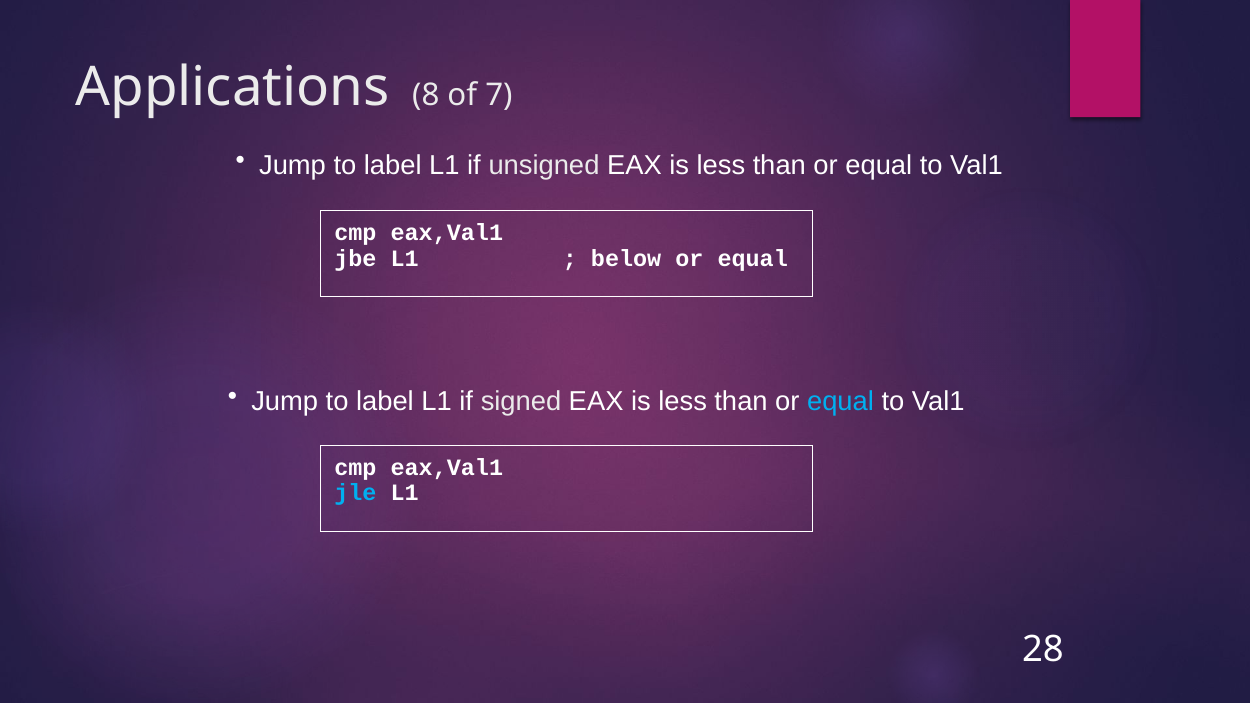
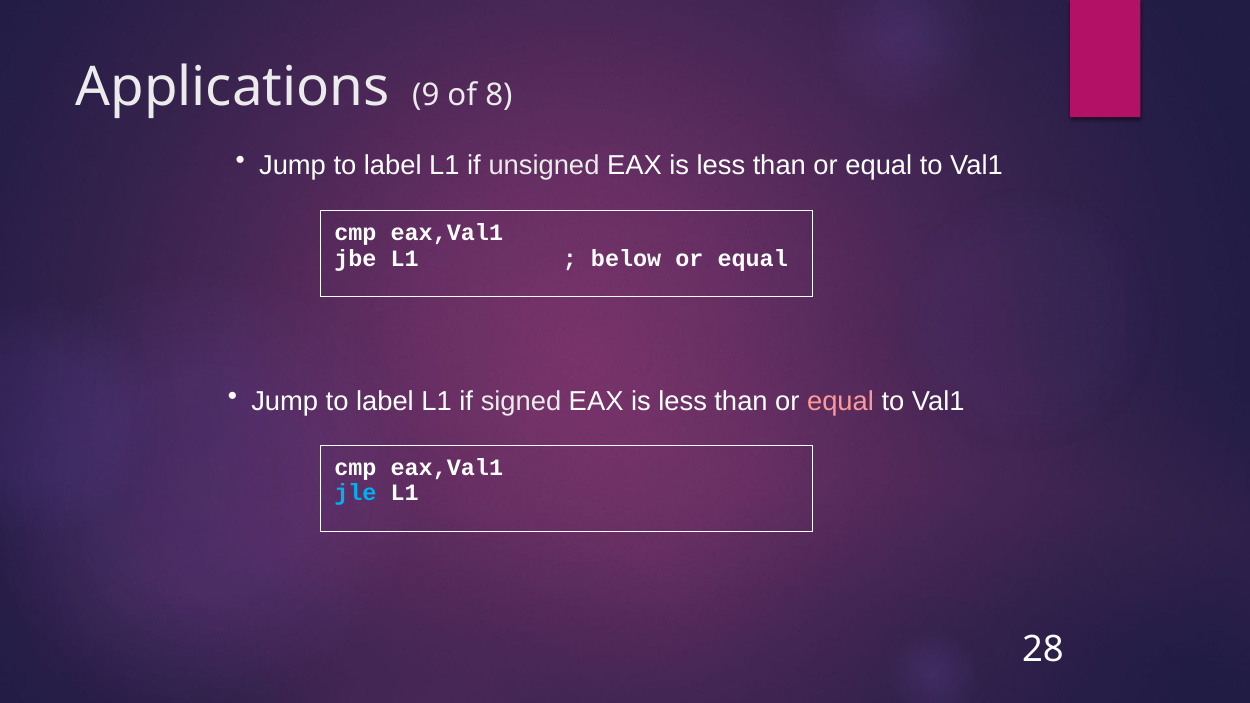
8: 8 -> 9
7: 7 -> 8
equal at (841, 401) colour: light blue -> pink
